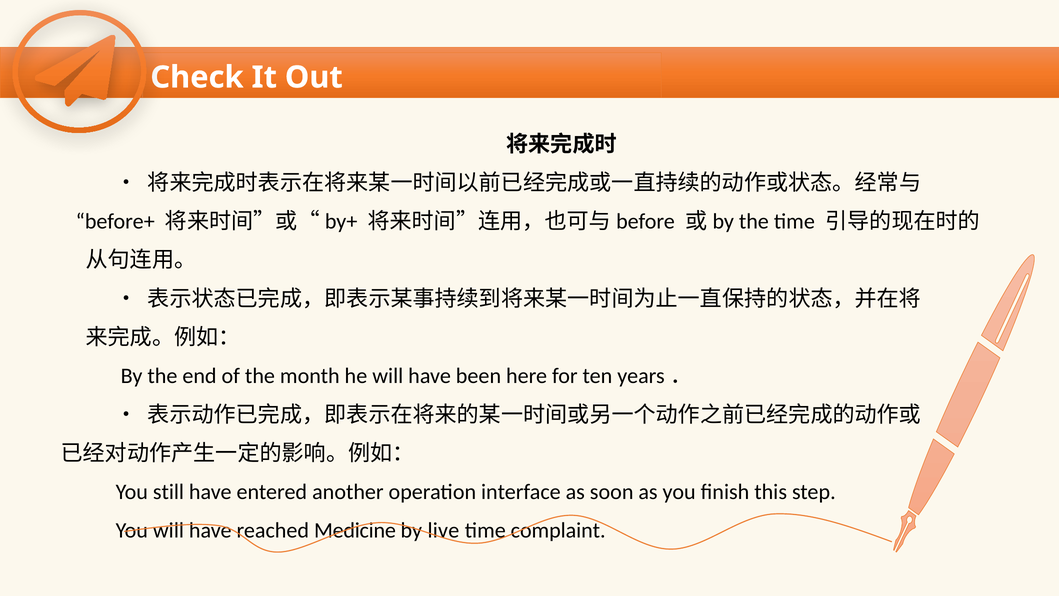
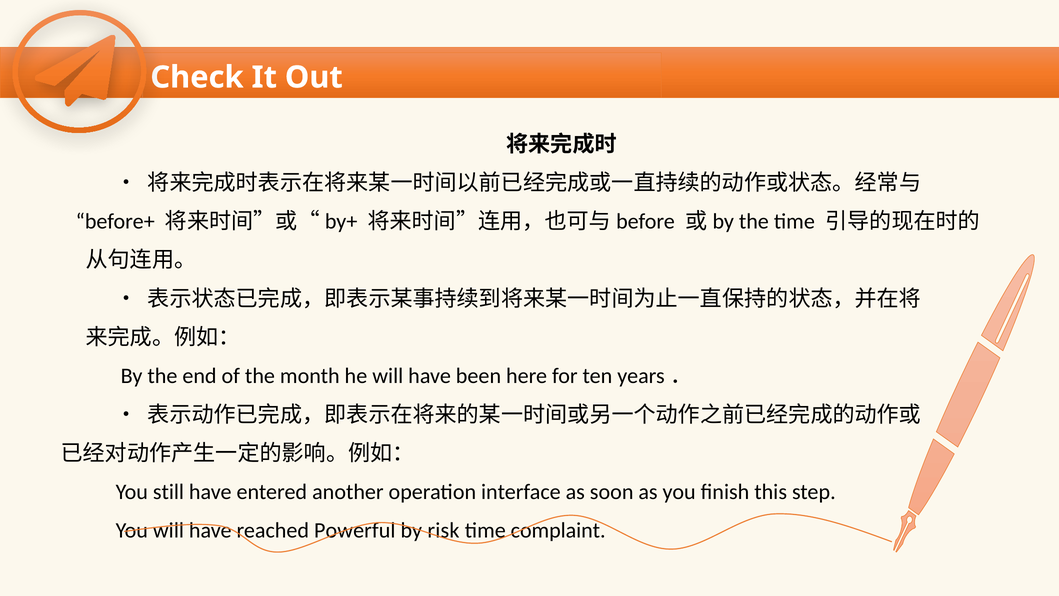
Medicine: Medicine -> Powerful
live: live -> risk
